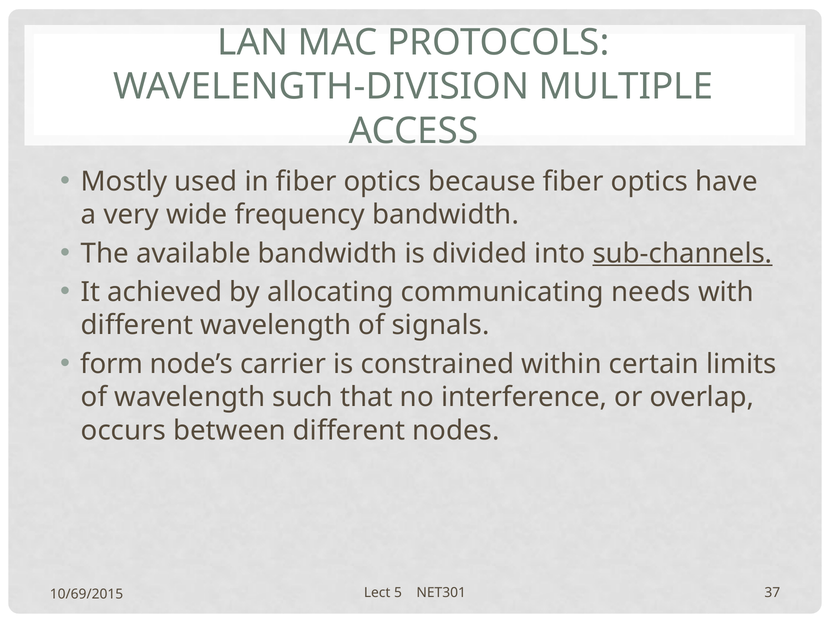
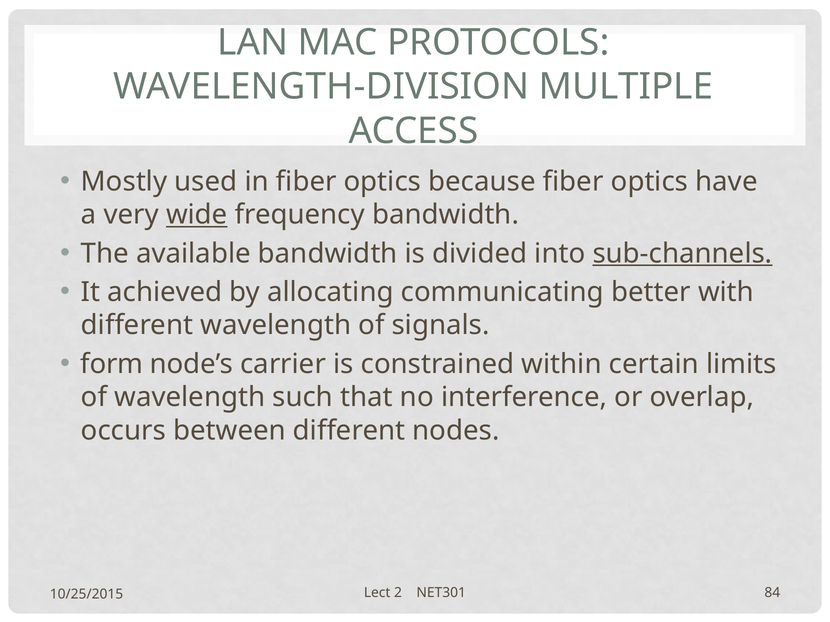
wide underline: none -> present
needs: needs -> better
5: 5 -> 2
37: 37 -> 84
10/69/2015: 10/69/2015 -> 10/25/2015
